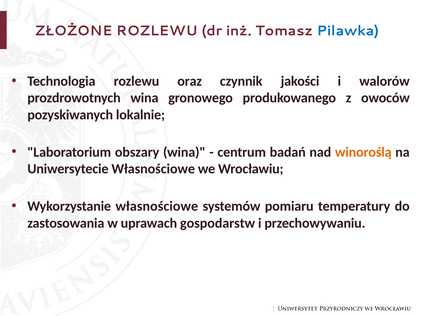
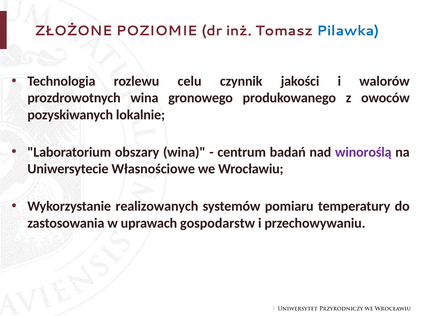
ZŁOŻONE ROZLEWU: ROZLEWU -> POZIOMIE
oraz: oraz -> celu
winoroślą colour: orange -> purple
Wykorzystanie własnościowe: własnościowe -> realizowanych
